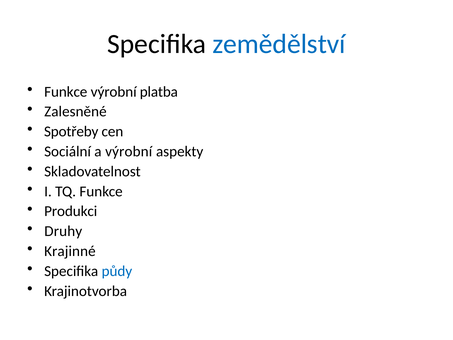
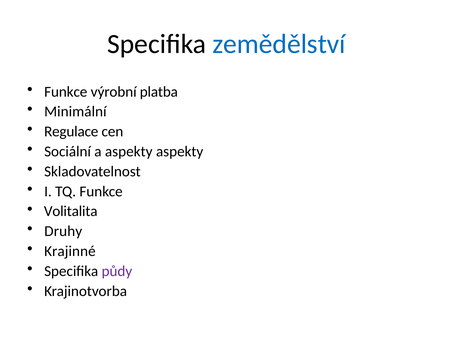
Zalesněné: Zalesněné -> Minimální
Spotřeby: Spotřeby -> Regulace
a výrobní: výrobní -> aspekty
Produkci: Produkci -> Volitalita
půdy colour: blue -> purple
